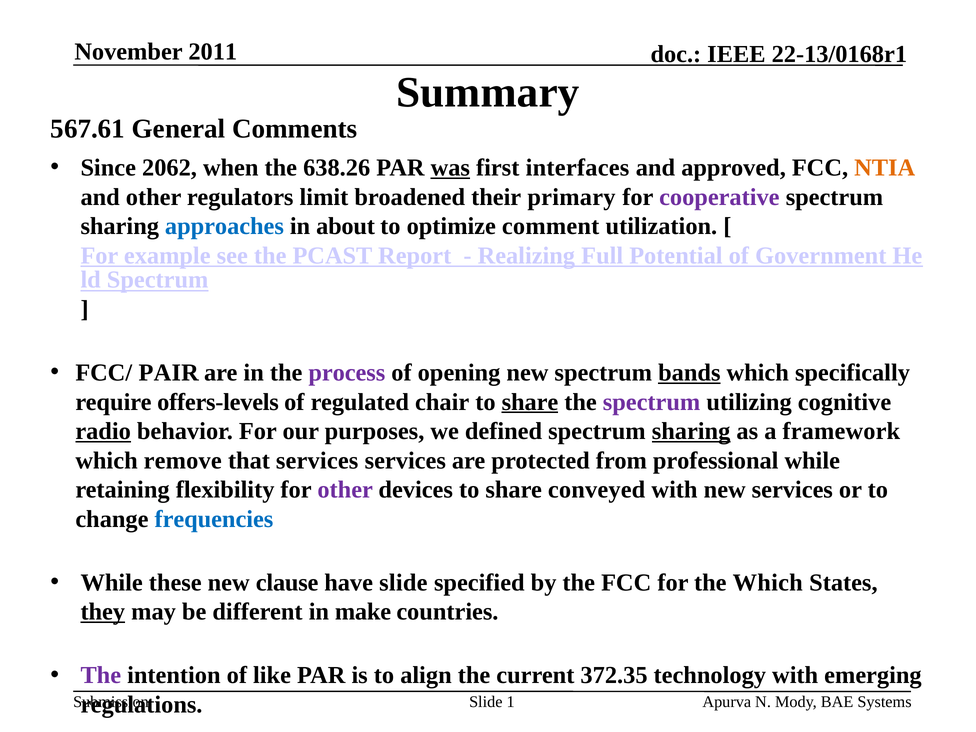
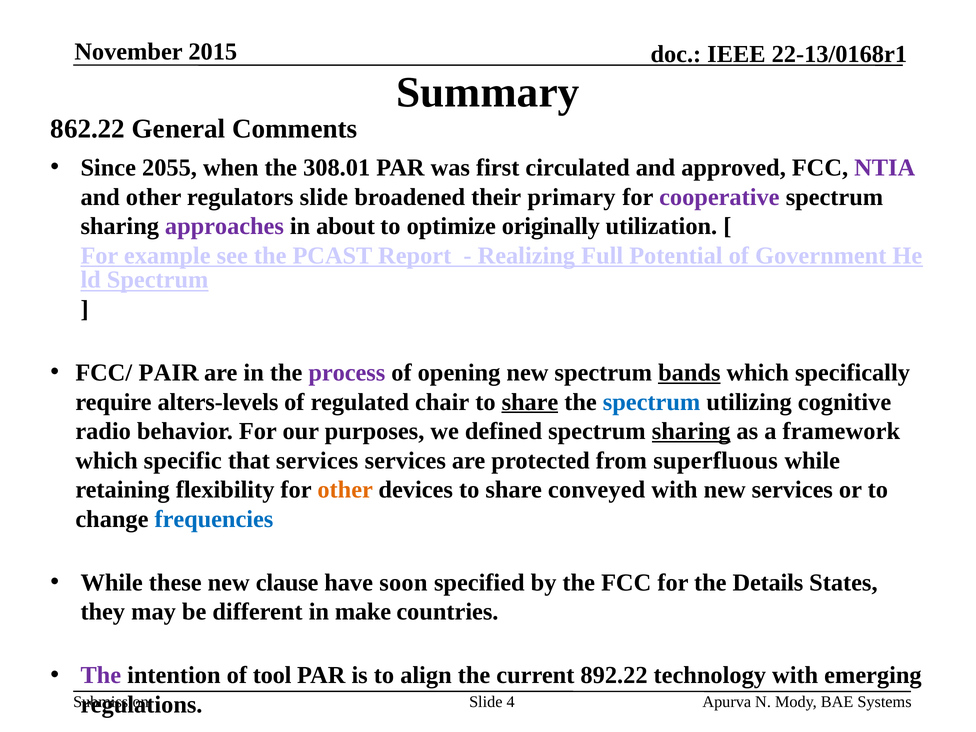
2011: 2011 -> 2015
567.61: 567.61 -> 862.22
2062: 2062 -> 2055
638.26: 638.26 -> 308.01
was underline: present -> none
interfaces: interfaces -> circulated
NTIA colour: orange -> purple
regulators limit: limit -> slide
approaches colour: blue -> purple
comment: comment -> originally
offers-levels: offers-levels -> alters-levels
spectrum at (652, 402) colour: purple -> blue
radio underline: present -> none
remove: remove -> specific
professional: professional -> superfluous
other at (345, 490) colour: purple -> orange
have slide: slide -> soon
the Which: Which -> Details
they underline: present -> none
like: like -> tool
372.35: 372.35 -> 892.22
1: 1 -> 4
